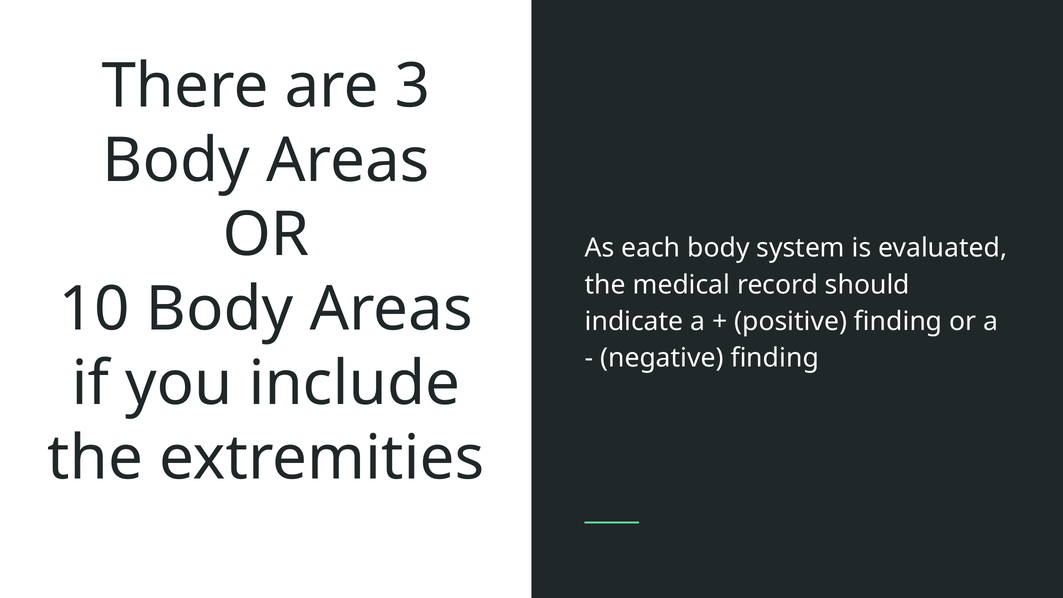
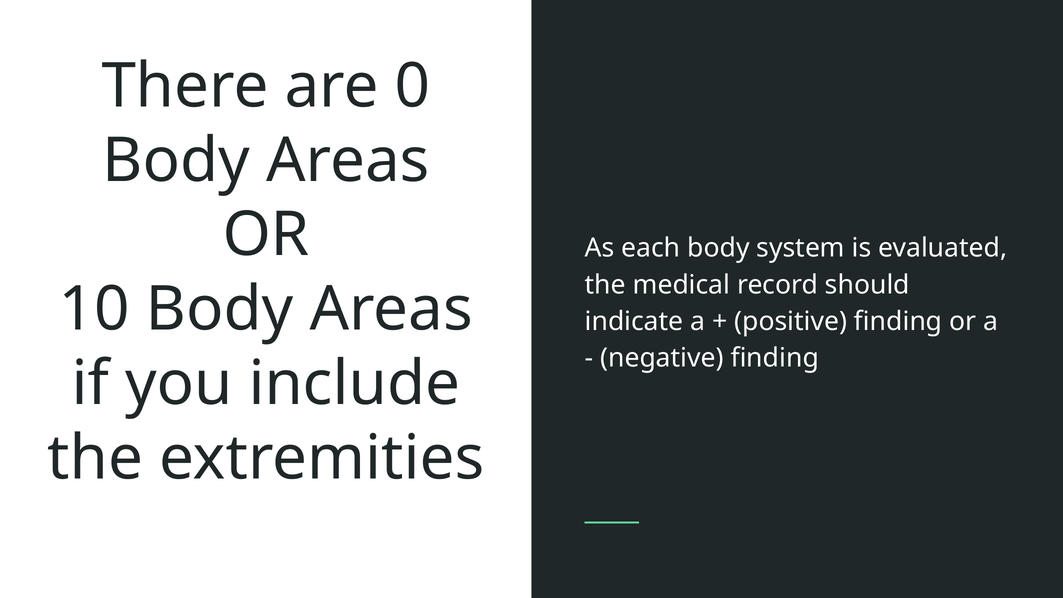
3: 3 -> 0
